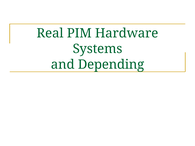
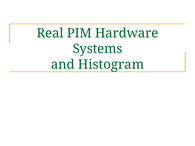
Depending: Depending -> Histogram
